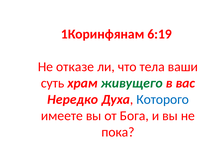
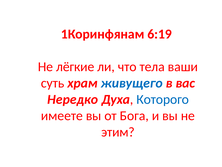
отказе: отказе -> лёгкие
живущего colour: green -> blue
пока: пока -> этим
